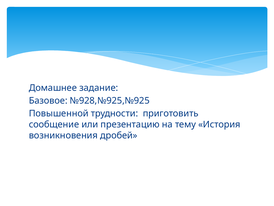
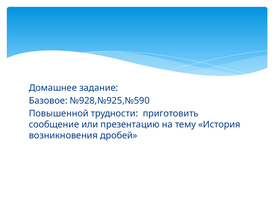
№928,№925,№925: №928,№925,№925 -> №928,№925,№590
